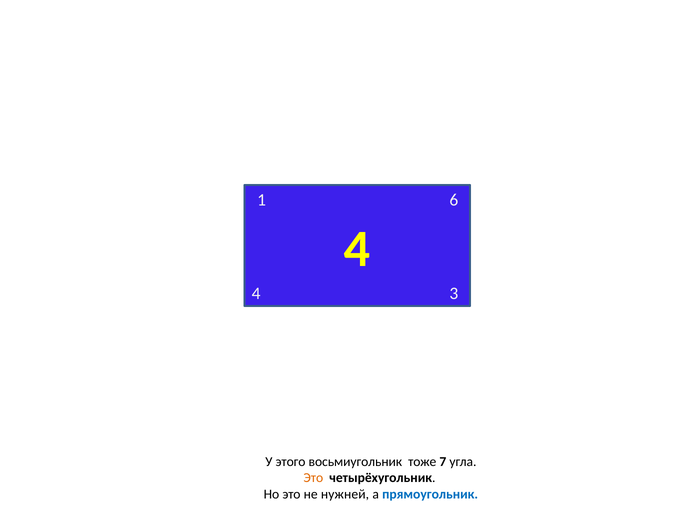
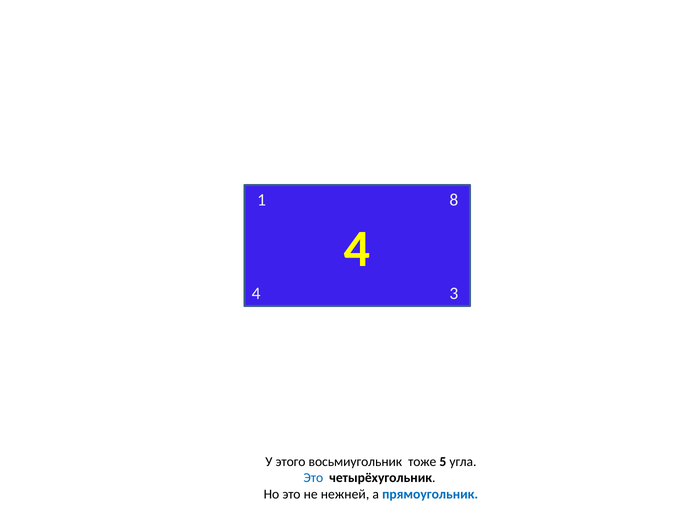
6: 6 -> 8
7: 7 -> 5
Это at (313, 477) colour: orange -> blue
нужней: нужней -> нежней
